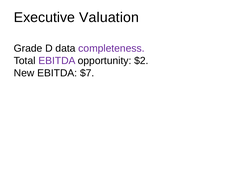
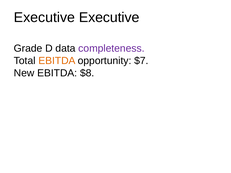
Executive Valuation: Valuation -> Executive
EBITDA at (57, 61) colour: purple -> orange
$2: $2 -> $7
$7: $7 -> $8
